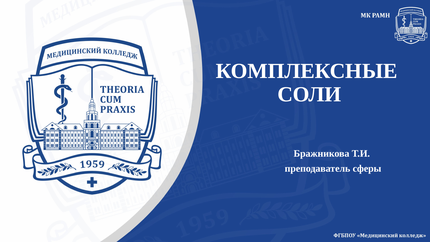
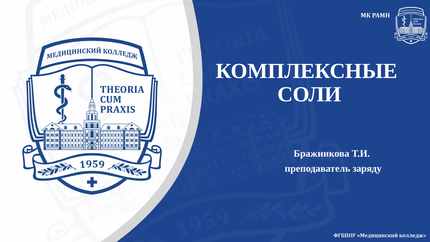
сферы: сферы -> заряду
